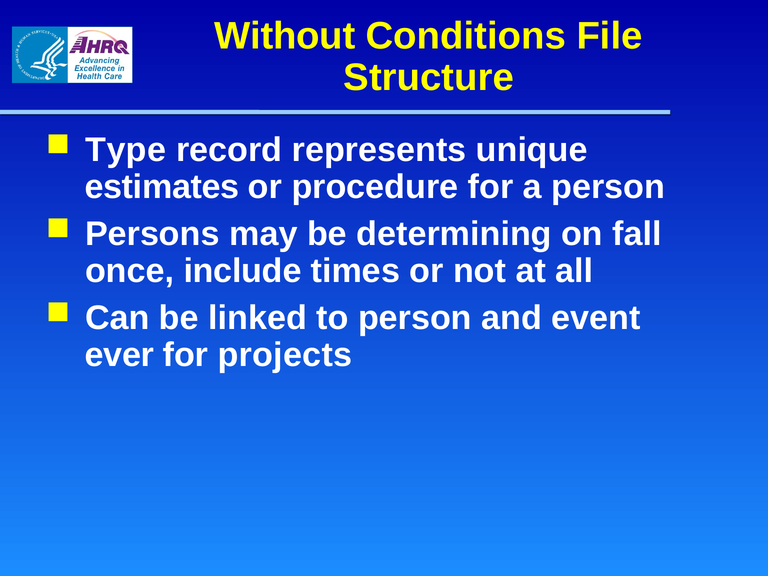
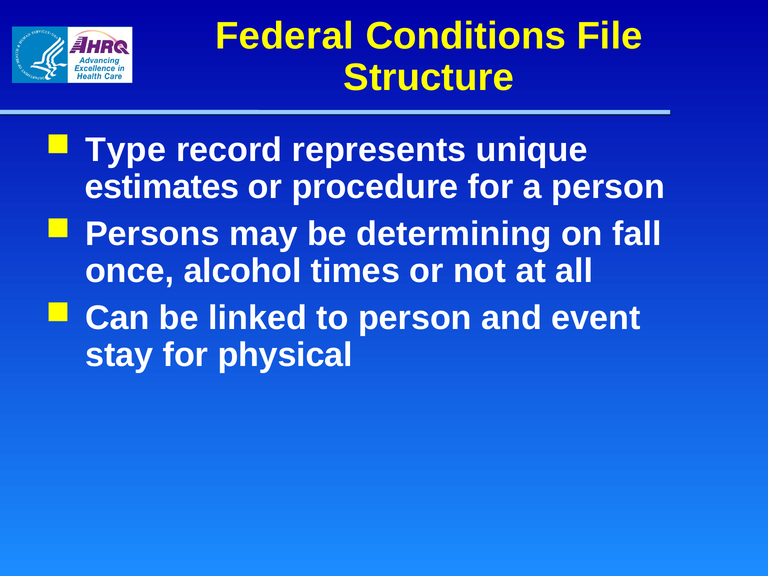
Without: Without -> Federal
include: include -> alcohol
ever: ever -> stay
projects: projects -> physical
